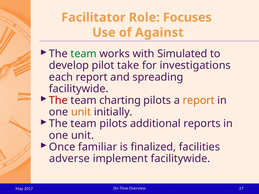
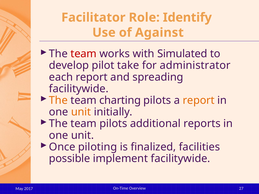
Focuses: Focuses -> Identify
team at (84, 54) colour: green -> red
investigations: investigations -> administrator
The at (58, 100) colour: red -> orange
familiar: familiar -> piloting
adverse: adverse -> possible
